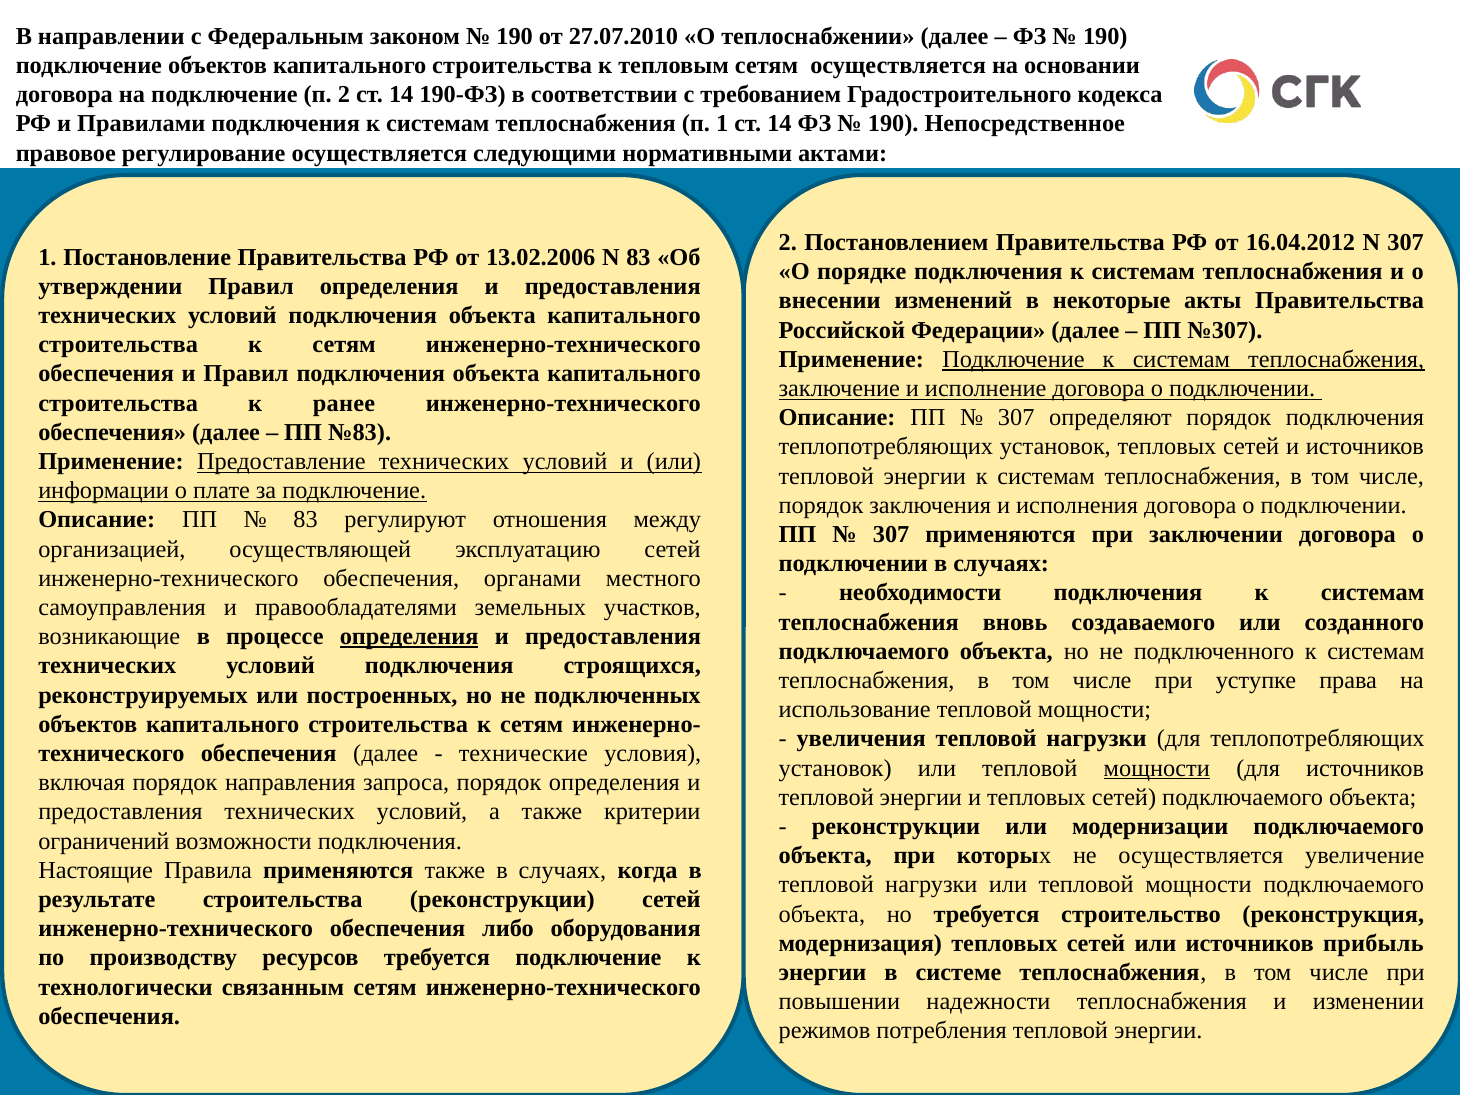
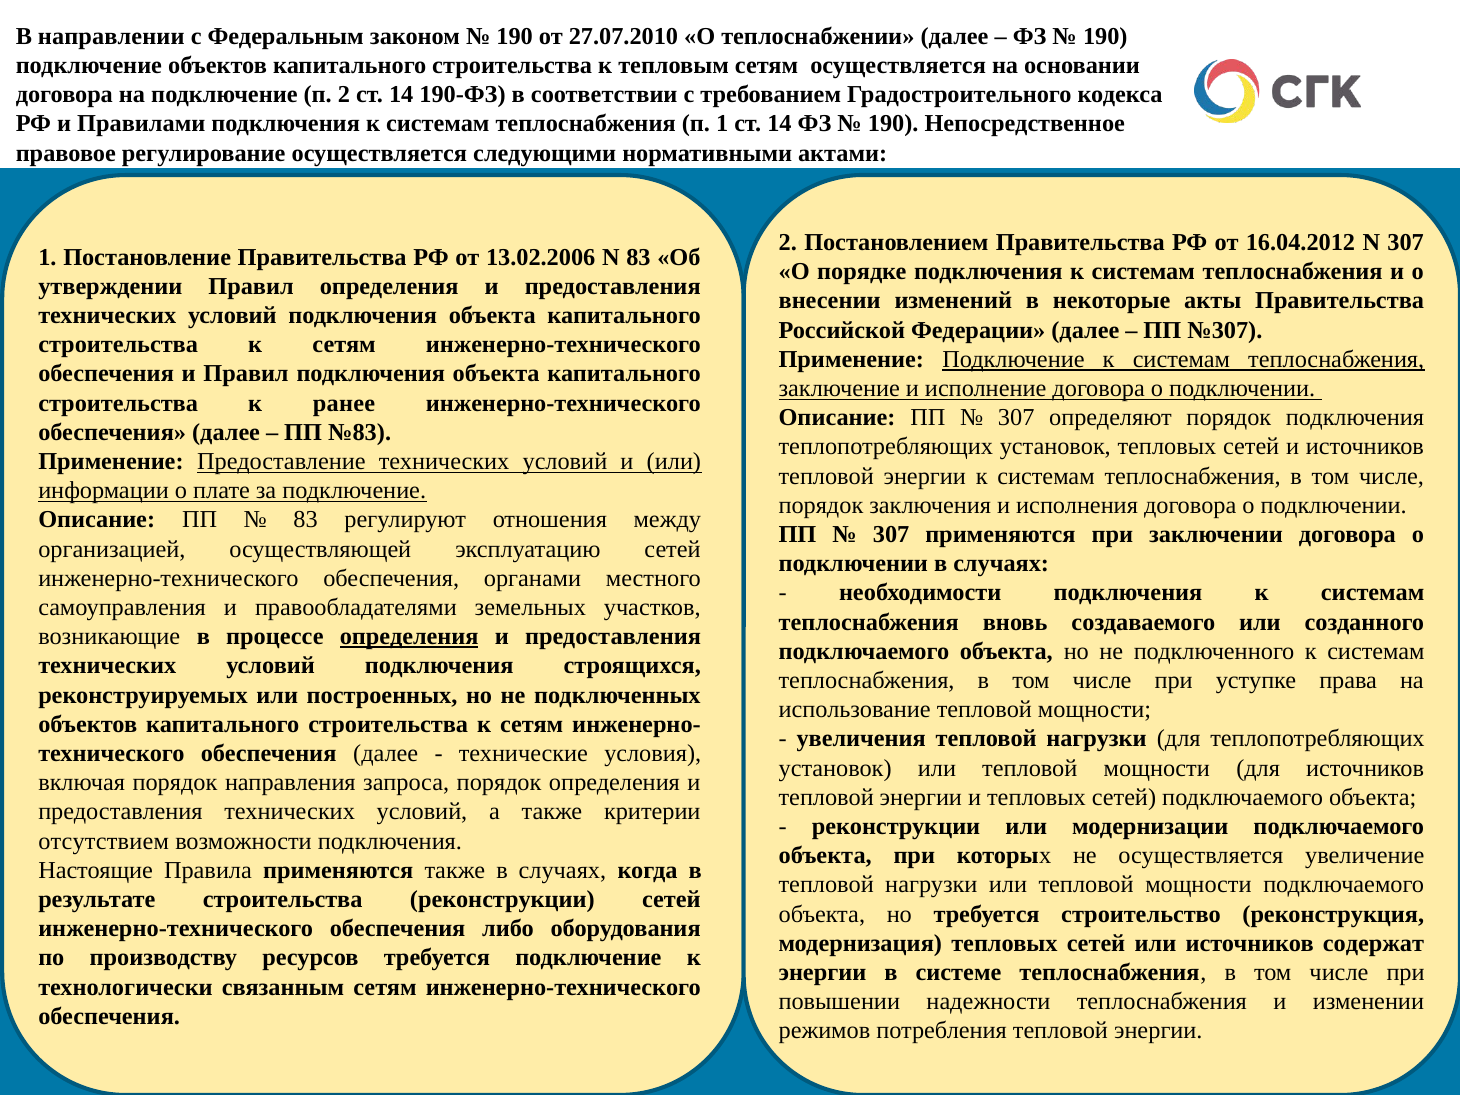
мощности at (1157, 768) underline: present -> none
ограничений: ограничений -> отсутствием
прибыль: прибыль -> содержат
